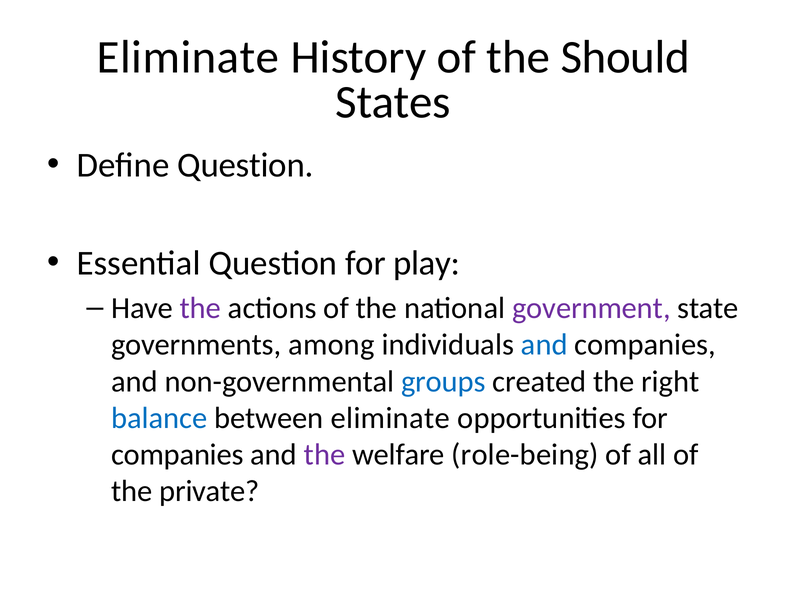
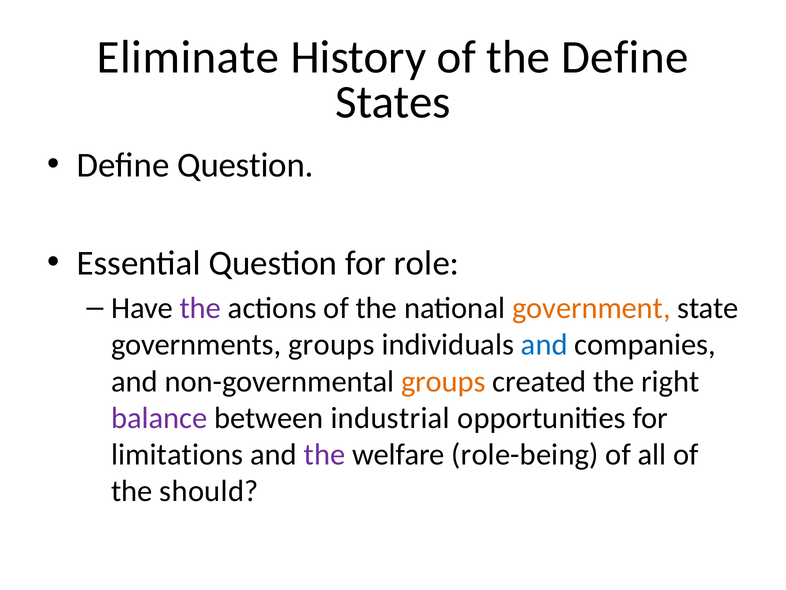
the Should: Should -> Define
play: play -> role
government colour: purple -> orange
governments among: among -> groups
groups at (443, 381) colour: blue -> orange
balance colour: blue -> purple
between eliminate: eliminate -> industrial
companies at (177, 454): companies -> limitations
private: private -> should
